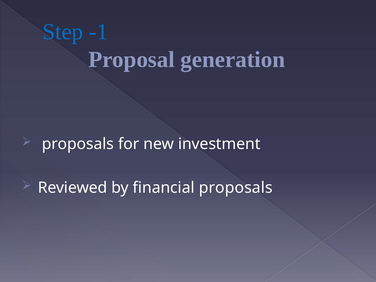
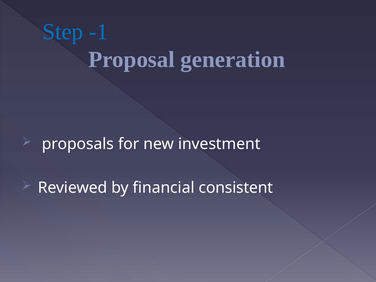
financial proposals: proposals -> consistent
